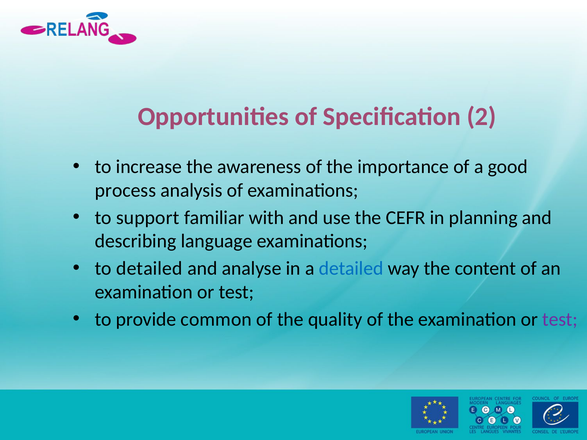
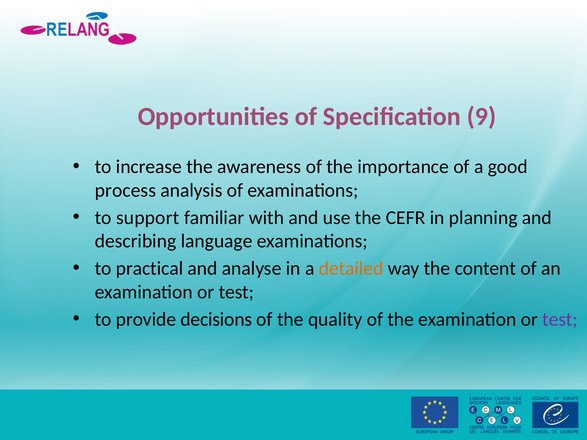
2: 2 -> 9
to detailed: detailed -> practical
detailed at (351, 269) colour: blue -> orange
common: common -> decisions
